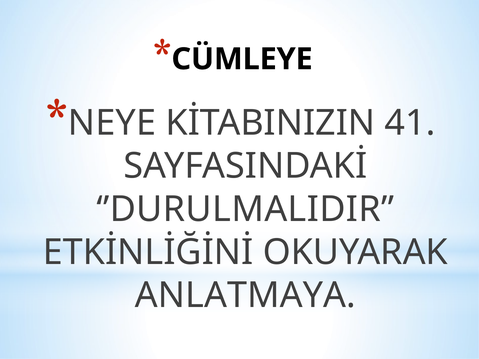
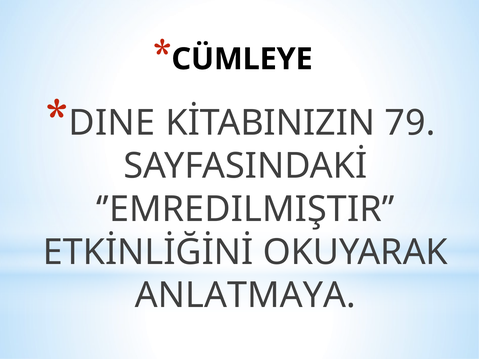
NEYE: NEYE -> DINE
41: 41 -> 79
’DURULMALIDIR: ’DURULMALIDIR -> ’EMREDILMIŞTIR
